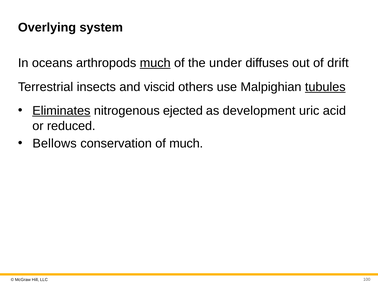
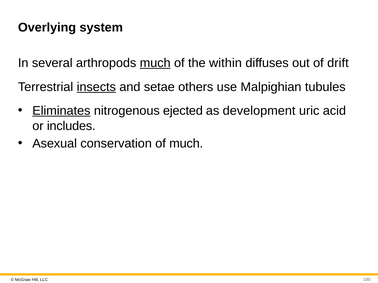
oceans: oceans -> several
under: under -> within
insects underline: none -> present
viscid: viscid -> setae
tubules underline: present -> none
reduced: reduced -> includes
Bellows: Bellows -> Asexual
